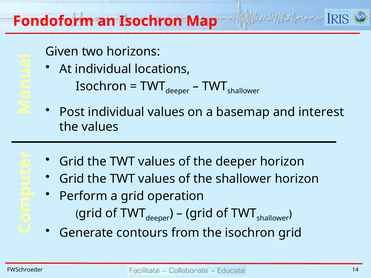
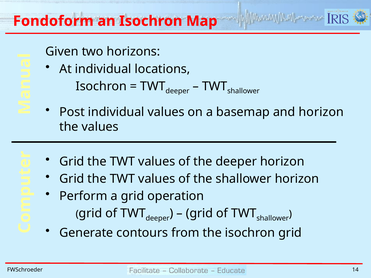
and interest: interest -> horizon
